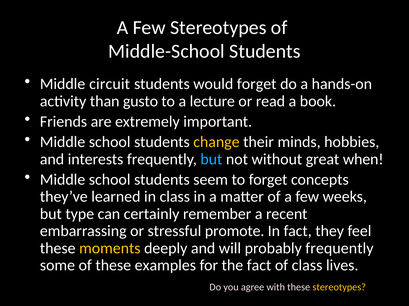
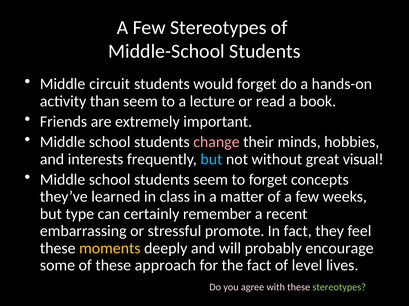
than gusto: gusto -> seem
change colour: yellow -> pink
when: when -> visual
probably frequently: frequently -> encourage
examples: examples -> approach
of class: class -> level
stereotypes at (339, 288) colour: yellow -> light green
